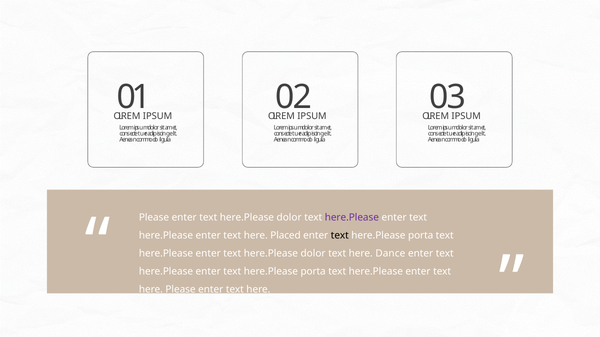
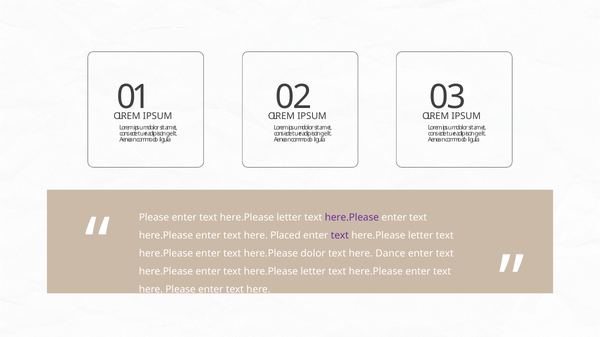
dolor at (289, 218): dolor -> letter
text at (340, 236) colour: black -> purple
porta at (421, 236): porta -> letter
porta at (313, 272): porta -> letter
